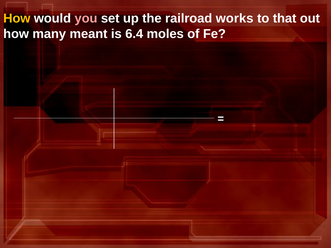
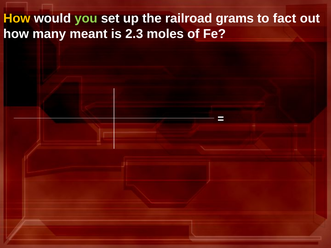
you colour: pink -> light green
works: works -> grams
that: that -> fact
6.4: 6.4 -> 2.3
